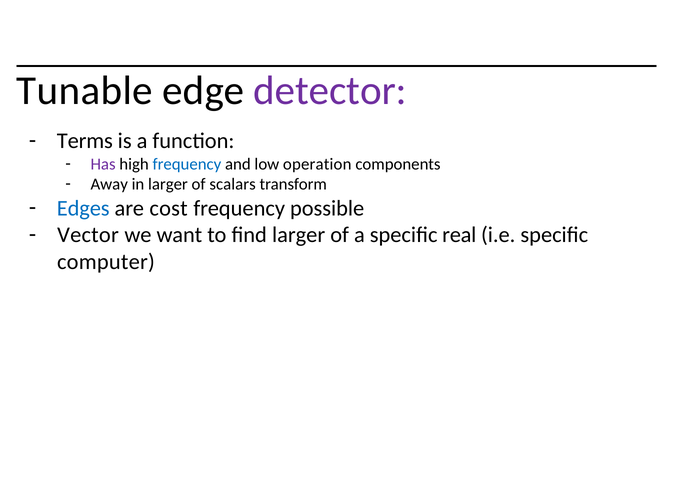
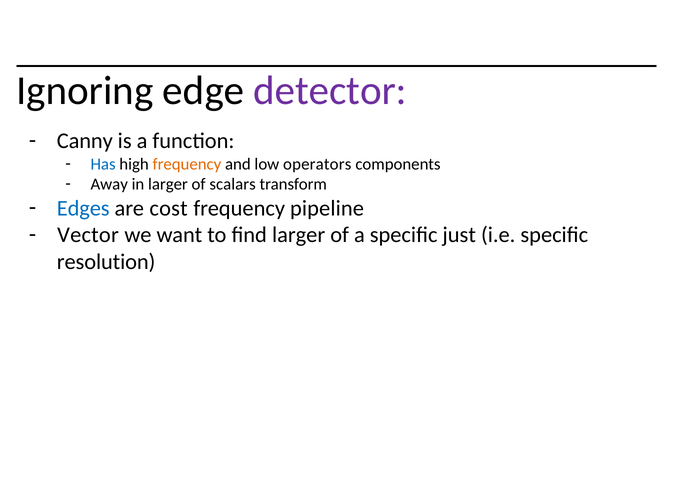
Tunable: Tunable -> Ignoring
Terms: Terms -> Canny
Has colour: purple -> blue
frequency at (187, 164) colour: blue -> orange
operation: operation -> operators
possible: possible -> pipeline
real: real -> just
computer: computer -> resolution
